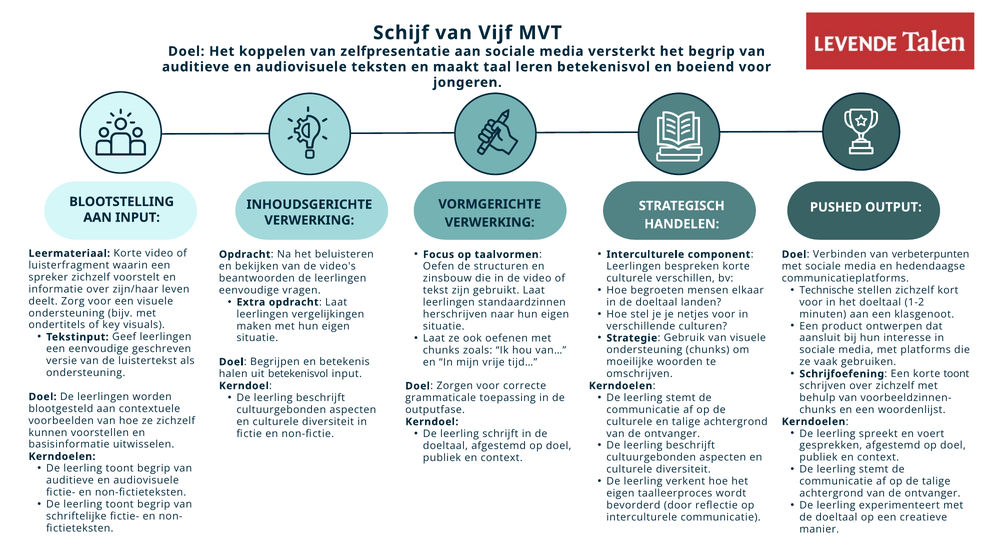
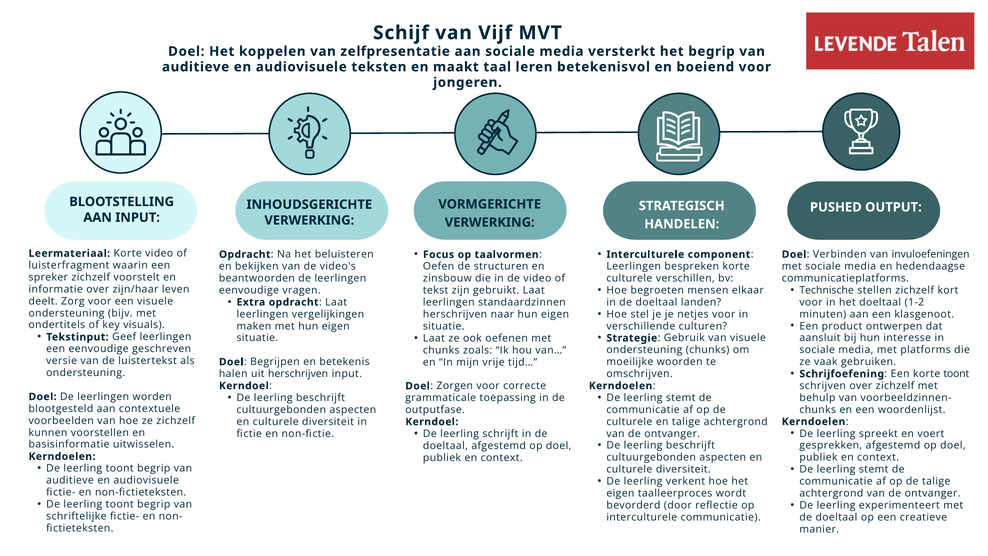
verbeterpunten: verbeterpunten -> invuloefeningen
uit betekenisvol: betekenisvol -> herschrijven
